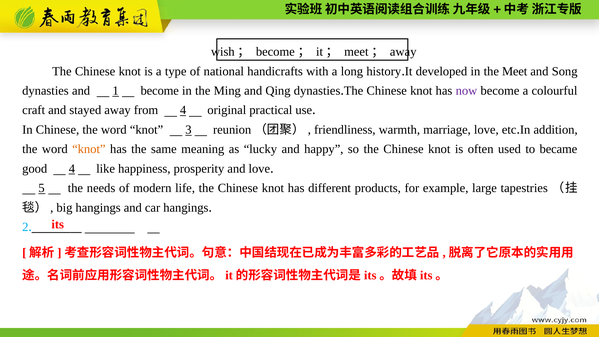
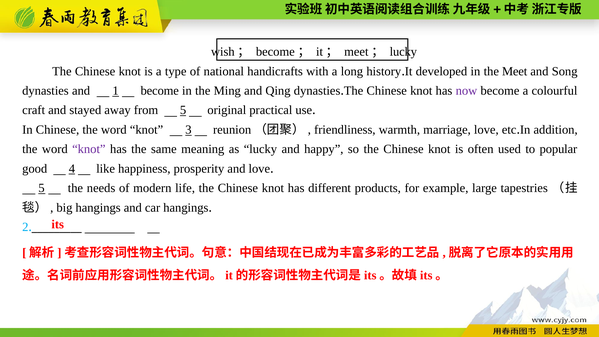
meet； away: away -> lucky
from 4: 4 -> 5
knot at (89, 149) colour: orange -> purple
became: became -> popular
